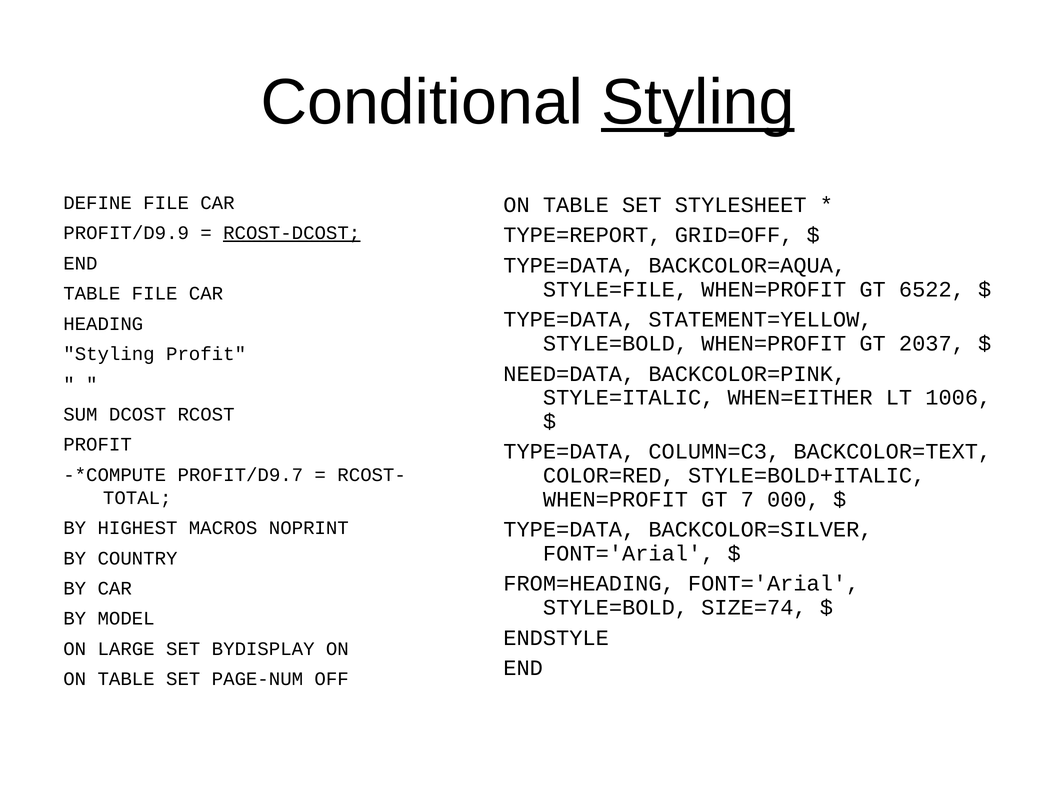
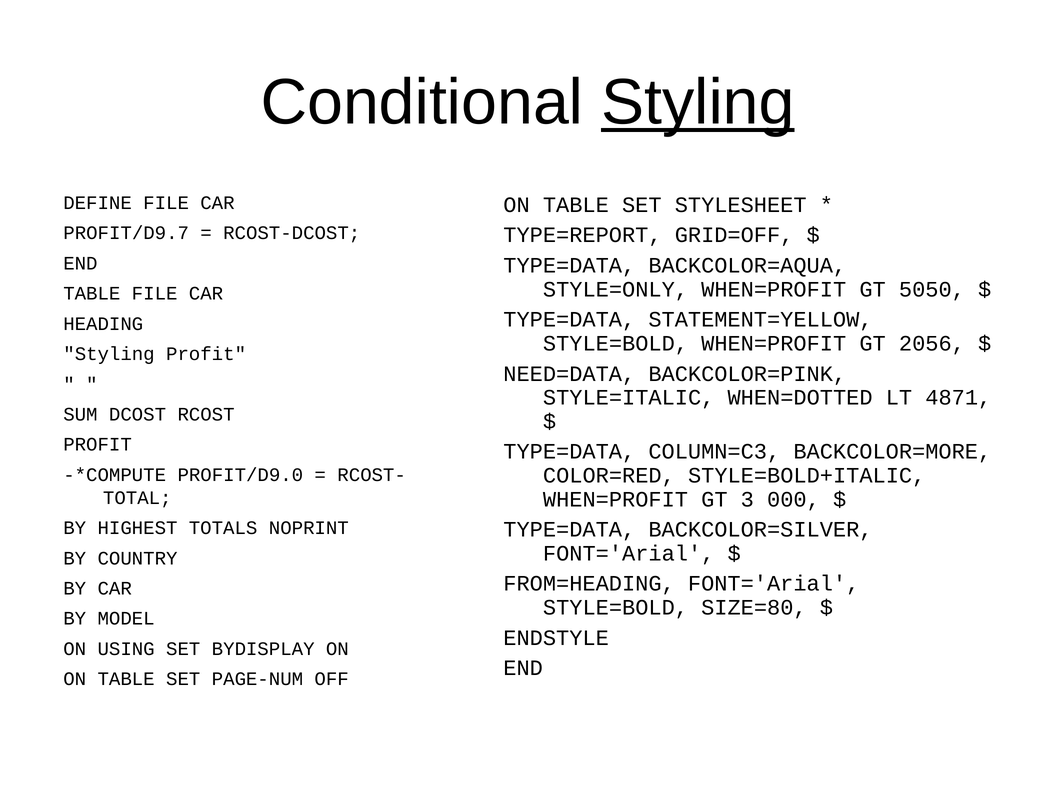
PROFIT/D9.9: PROFIT/D9.9 -> PROFIT/D9.7
RCOST-DCOST underline: present -> none
STYLE=FILE: STYLE=FILE -> STYLE=ONLY
6522: 6522 -> 5050
2037: 2037 -> 2056
WHEN=EITHER: WHEN=EITHER -> WHEN=DOTTED
1006: 1006 -> 4871
BACKCOLOR=TEXT: BACKCOLOR=TEXT -> BACKCOLOR=MORE
PROFIT/D9.7: PROFIT/D9.7 -> PROFIT/D9.0
7: 7 -> 3
MACROS: MACROS -> TOTALS
SIZE=74: SIZE=74 -> SIZE=80
LARGE: LARGE -> USING
